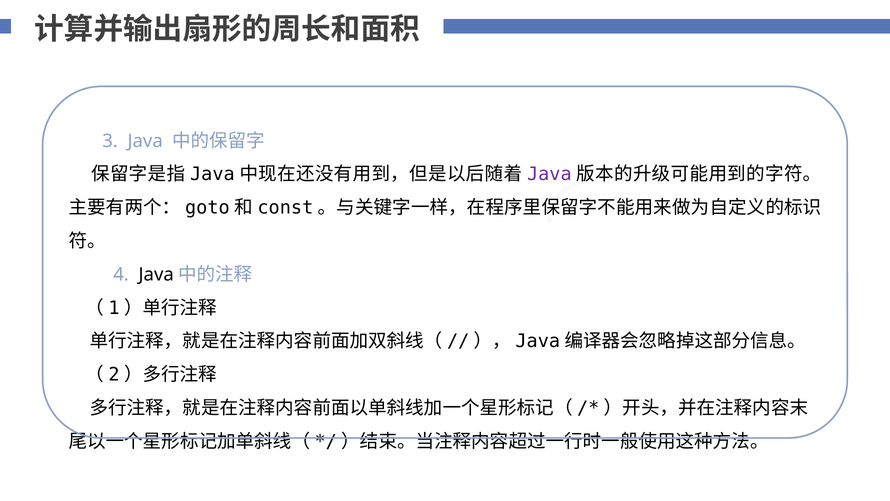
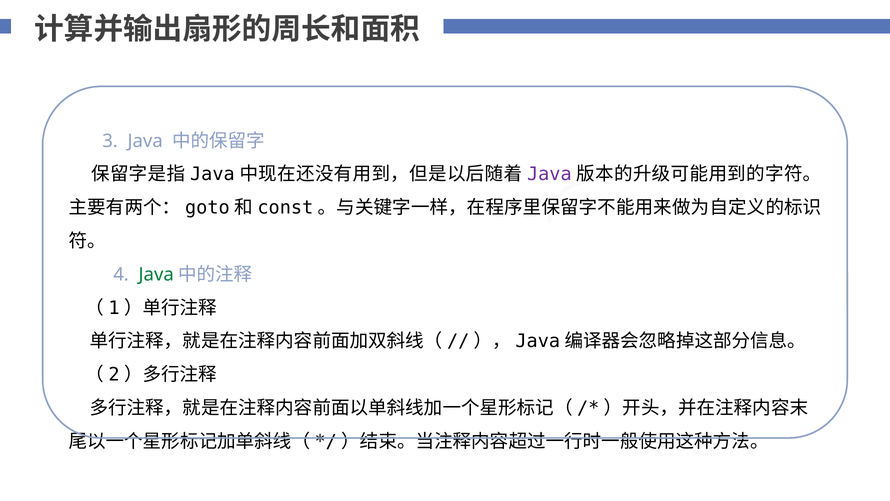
Java at (156, 274) colour: black -> green
